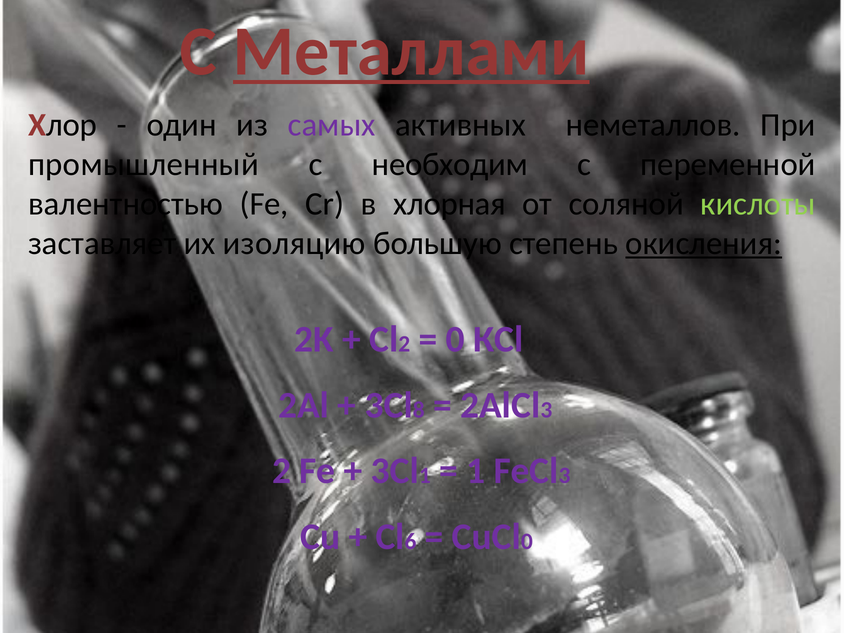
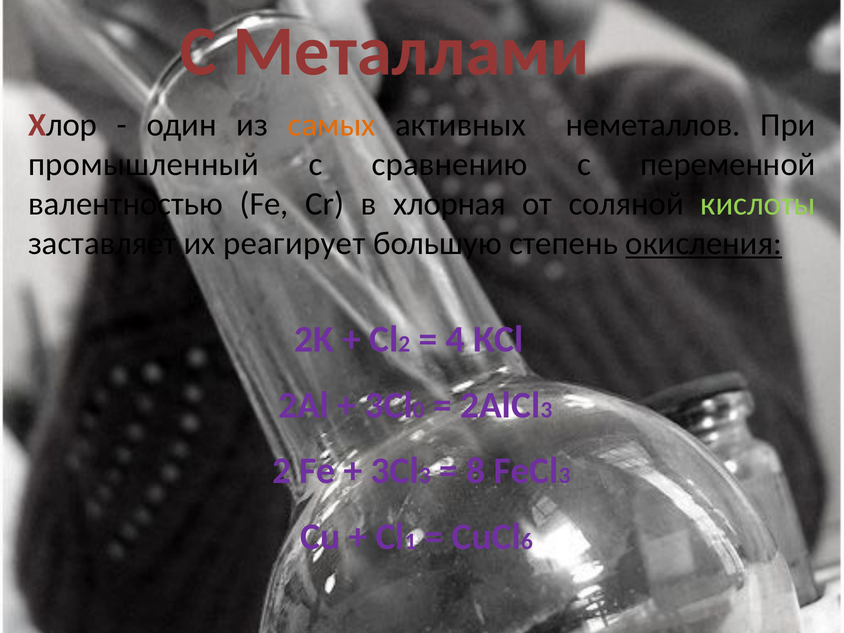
Металлами underline: present -> none
самых colour: purple -> orange
необходим: необходим -> сравнению
изоляцию: изоляцию -> реагирует
0 at (455, 339): 0 -> 4
8: 8 -> 0
1 at (425, 476): 1 -> 3
1 at (476, 471): 1 -> 8
6: 6 -> 1
0 at (527, 542): 0 -> 6
